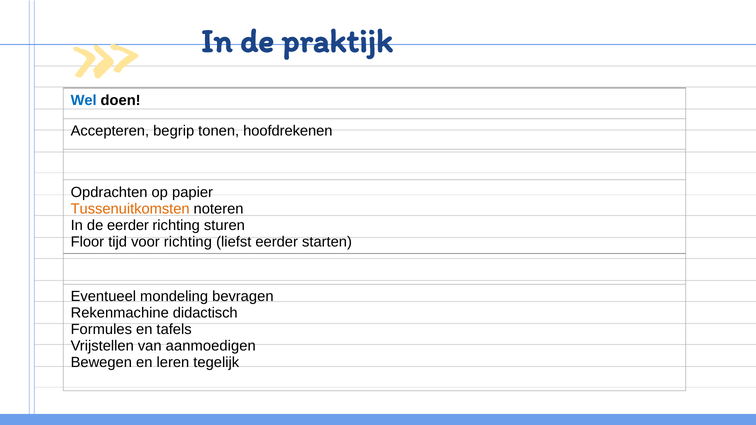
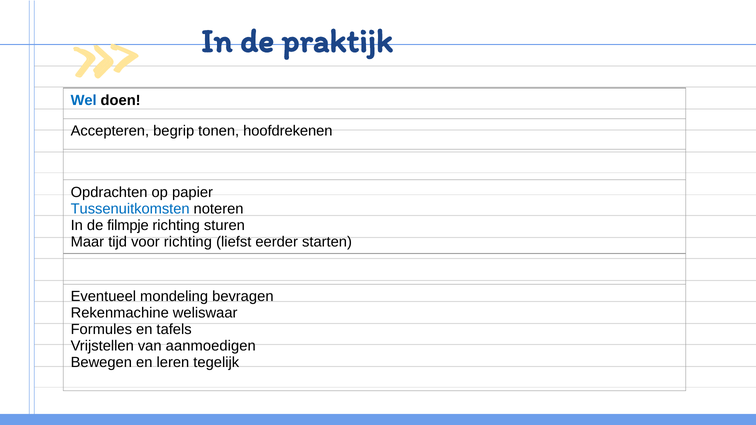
Tussenuitkomsten colour: orange -> blue
de eerder: eerder -> filmpje
Floor: Floor -> Maar
didactisch: didactisch -> weliswaar
